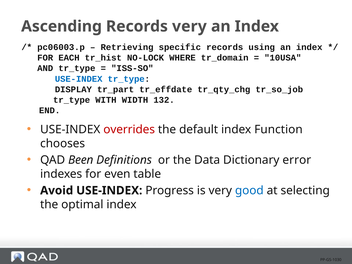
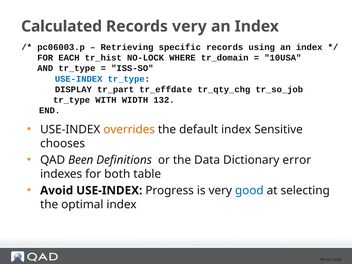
Ascending: Ascending -> Calculated
overrides colour: red -> orange
Function: Function -> Sensitive
even: even -> both
